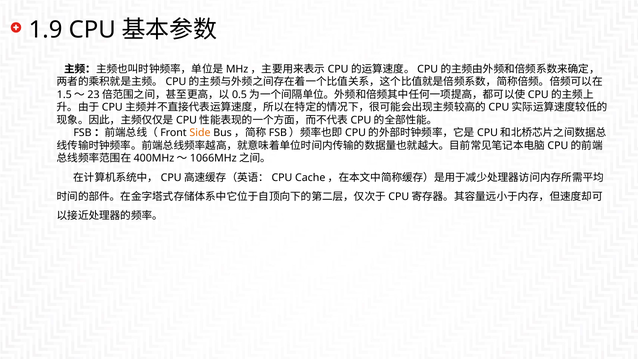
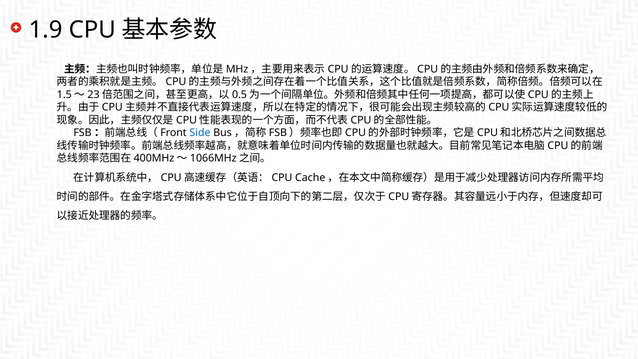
Side colour: orange -> blue
